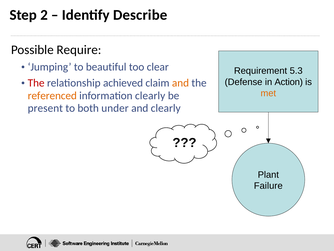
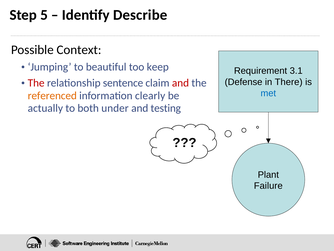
2: 2 -> 5
Require: Require -> Context
clear: clear -> keep
5.3: 5.3 -> 3.1
Action: Action -> There
achieved: achieved -> sentence
and at (180, 83) colour: orange -> red
met colour: orange -> blue
present: present -> actually
and clearly: clearly -> testing
